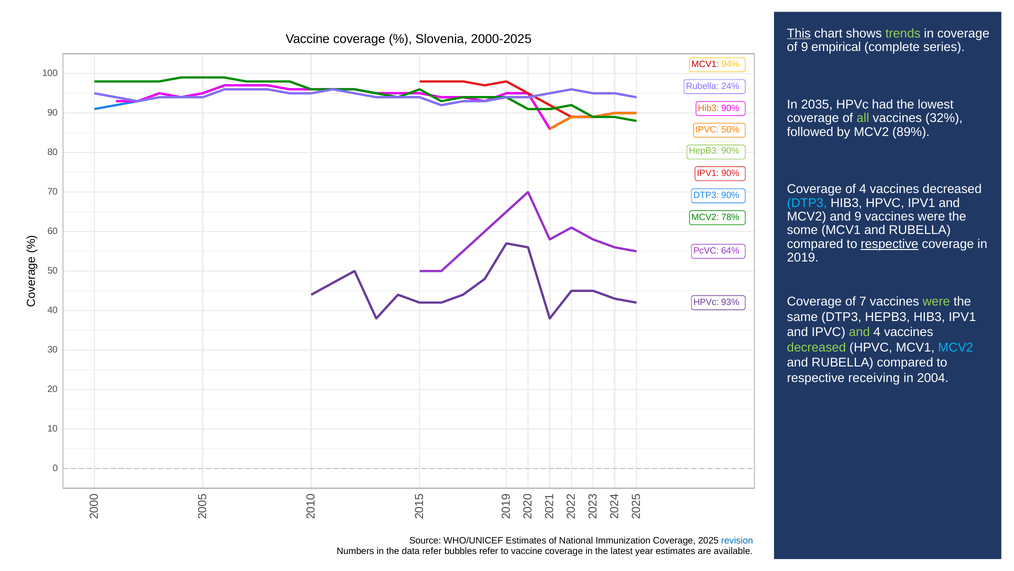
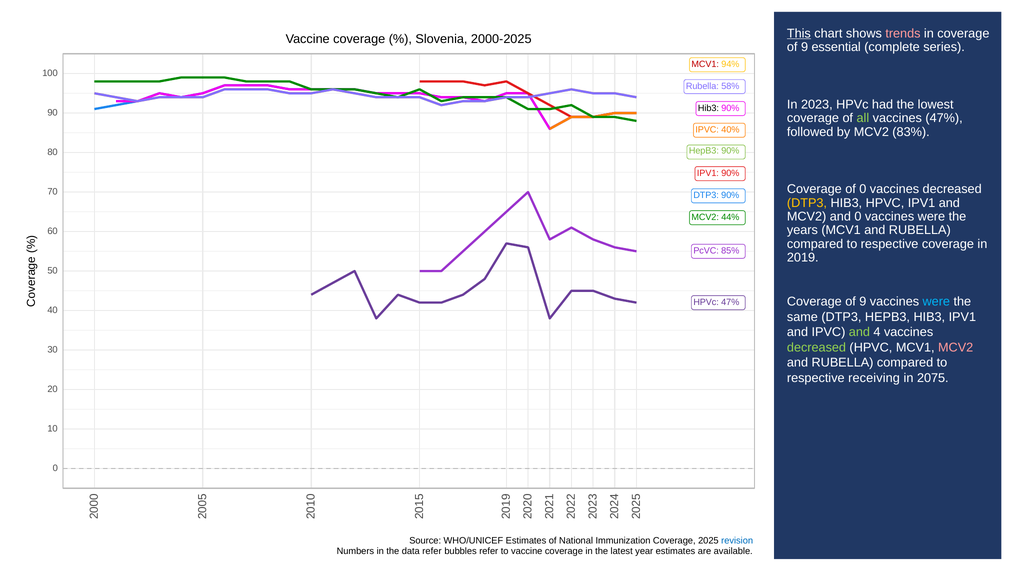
trends colour: light green -> pink
empirical: empirical -> essential
24%: 24% -> 58%
2035: 2035 -> 2023
Hib3 at (708, 108) colour: orange -> black
vaccines 32%: 32% -> 47%
50%: 50% -> 40%
89%: 89% -> 83%
of 4: 4 -> 0
DTP3 at (807, 203) colour: light blue -> yellow
and 9: 9 -> 0
78%: 78% -> 44%
some: some -> years
respective at (890, 244) underline: present -> none
64%: 64% -> 85%
7 at (863, 301): 7 -> 9
were at (936, 301) colour: light green -> light blue
HPVc 93%: 93% -> 47%
MCV2 at (956, 347) colour: light blue -> pink
2004: 2004 -> 2075
